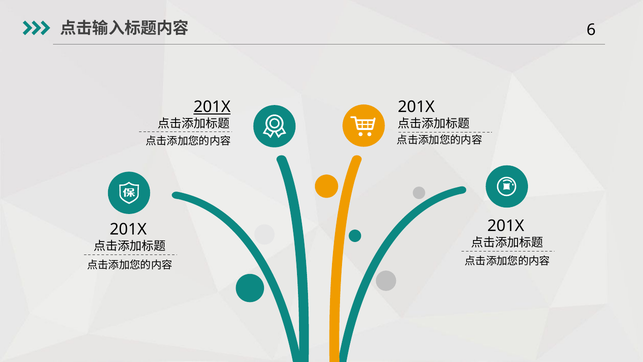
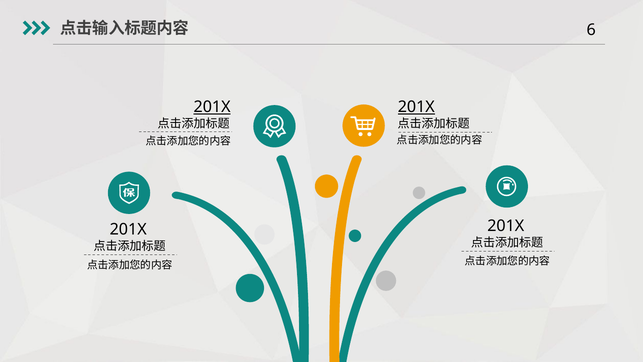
201X at (416, 107) underline: none -> present
